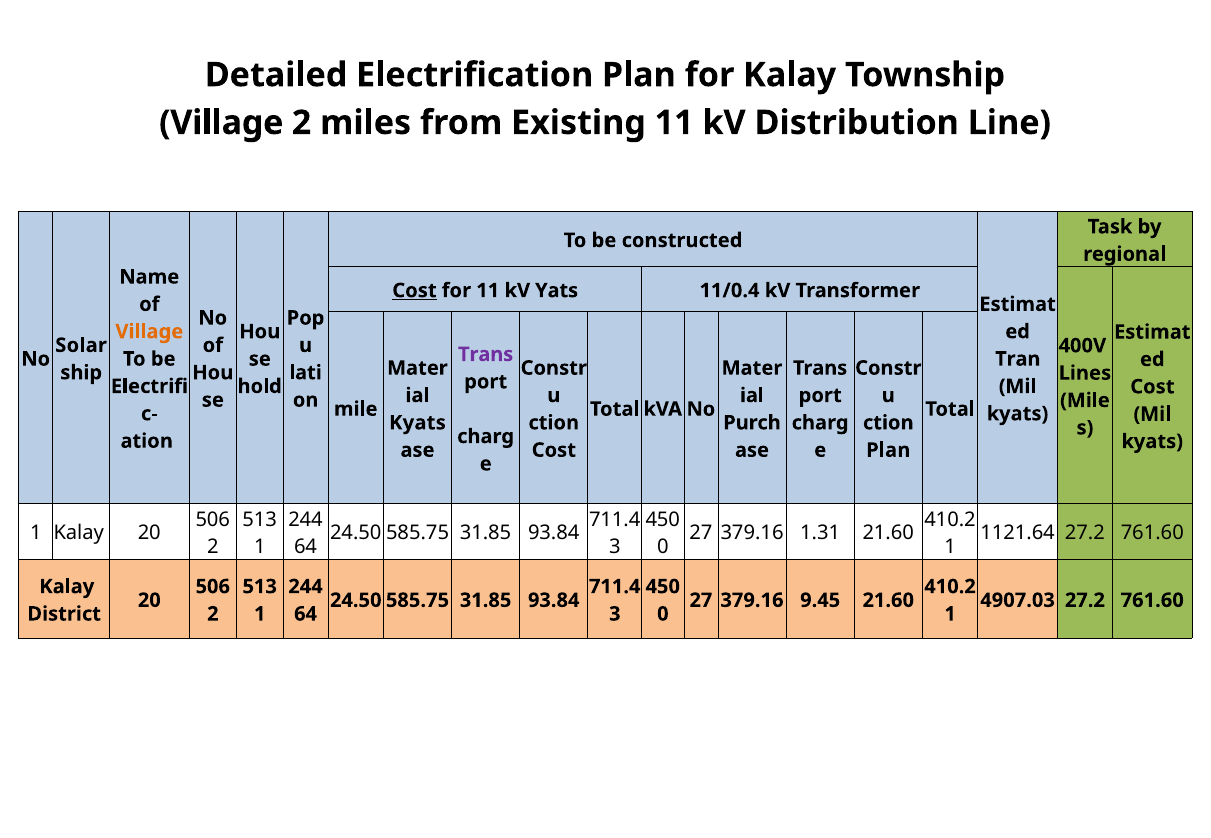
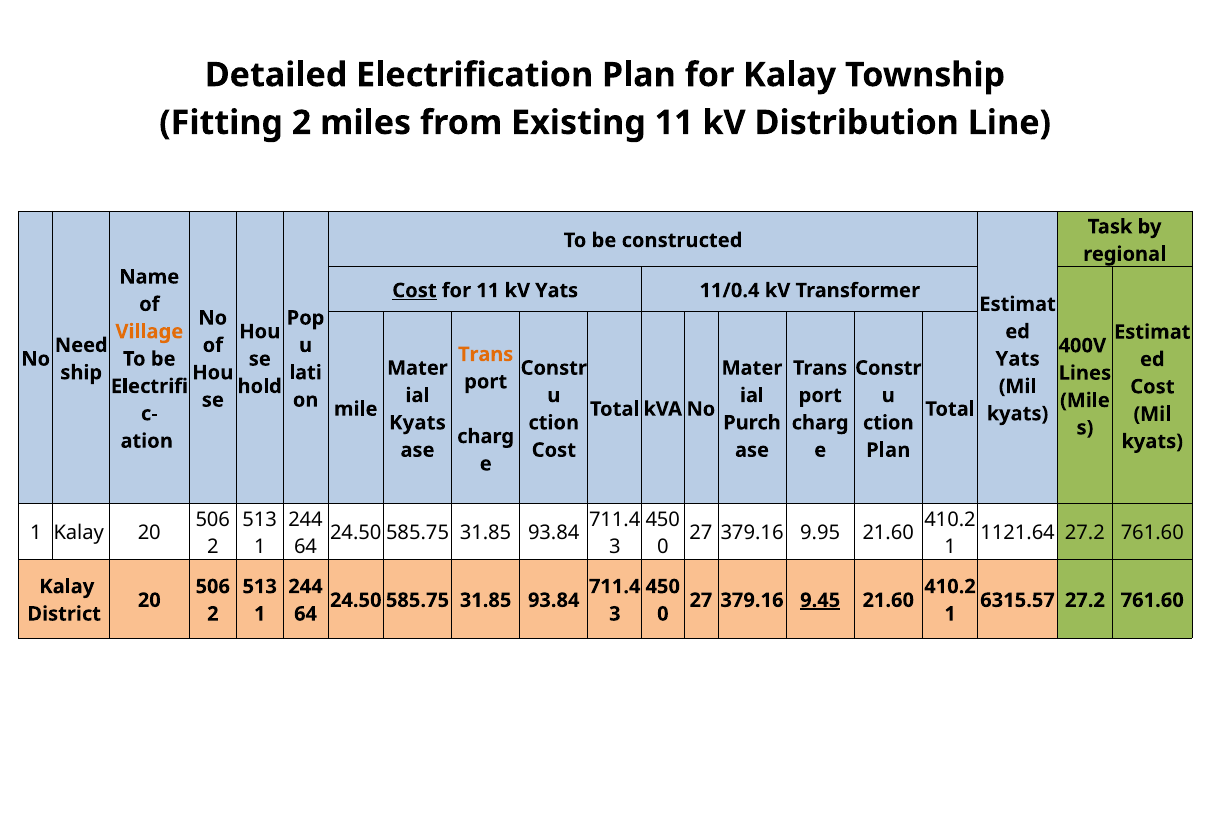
Village at (221, 123): Village -> Fitting
Solar: Solar -> Need
Trans at (486, 355) colour: purple -> orange
Tran at (1018, 359): Tran -> Yats
1.31: 1.31 -> 9.95
9.45 underline: none -> present
4907.03: 4907.03 -> 6315.57
